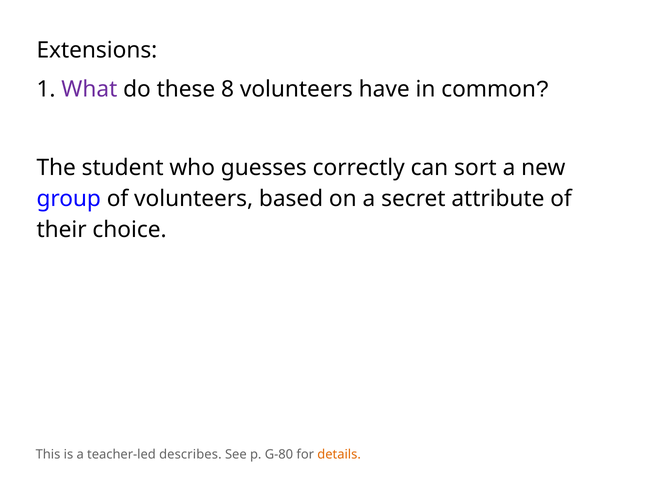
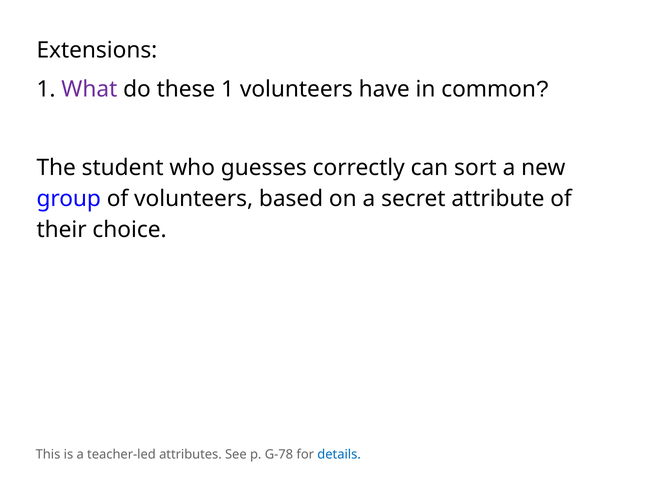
these 8: 8 -> 1
describes: describes -> attributes
G-80: G-80 -> G-78
details colour: orange -> blue
